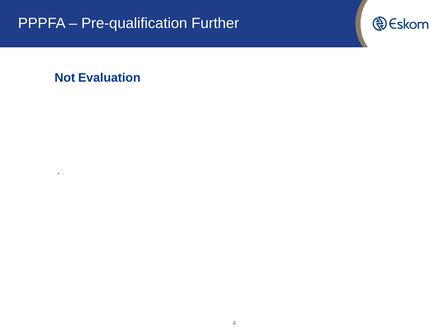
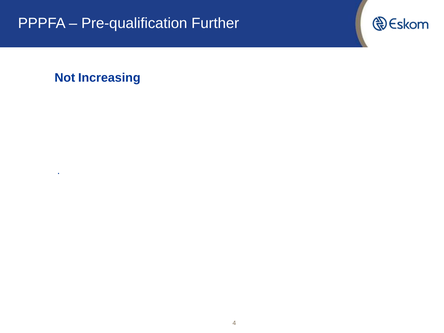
Evaluation: Evaluation -> Increasing
